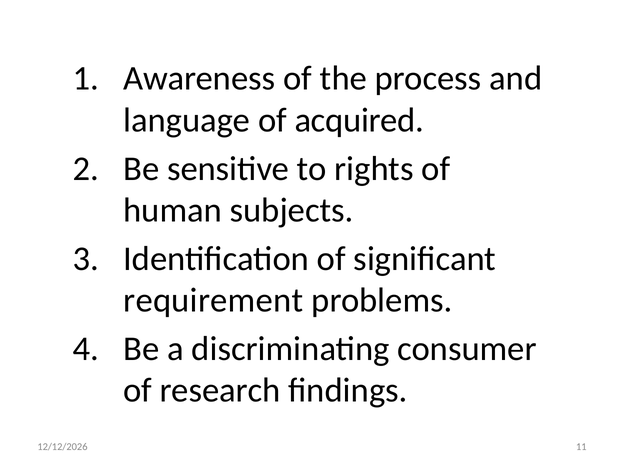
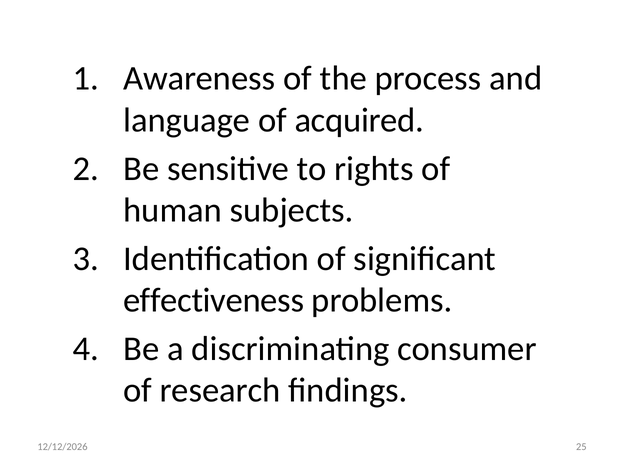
requirement: requirement -> effectiveness
11: 11 -> 25
